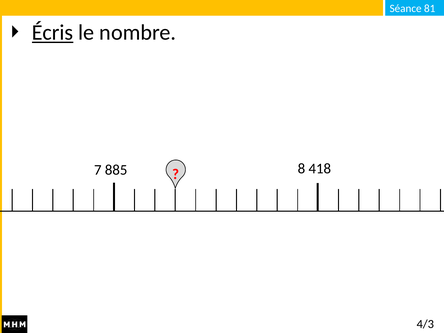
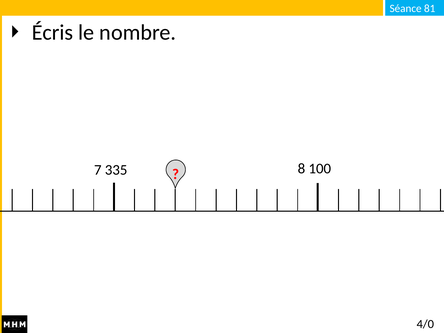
Écris underline: present -> none
885: 885 -> 335
418: 418 -> 100
4/3: 4/3 -> 4/0
